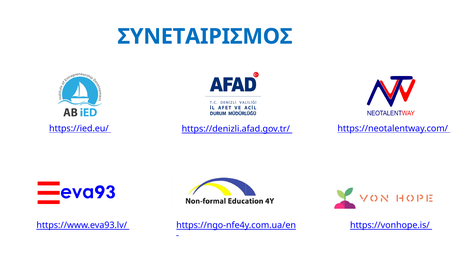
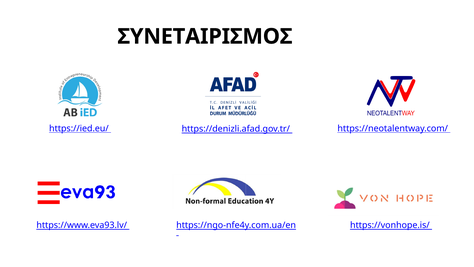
ΣΥΝΕΤΑΙΡΙΣΜΟΣ colour: blue -> black
